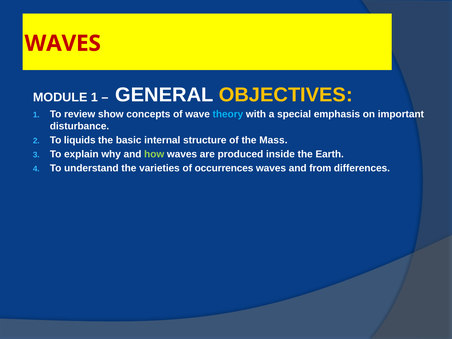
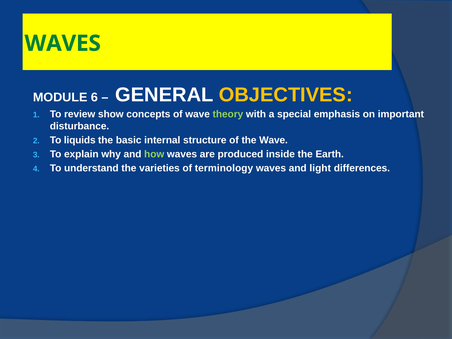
WAVES at (63, 43) colour: red -> green
MODULE 1: 1 -> 6
theory colour: light blue -> light green
the Mass: Mass -> Wave
occurrences: occurrences -> terminology
from: from -> light
